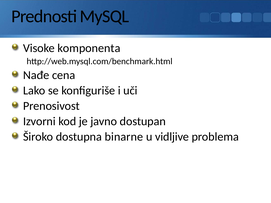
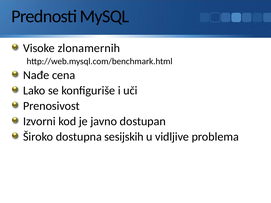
komponenta: komponenta -> zlonamernih
binarne: binarne -> sesijskih
